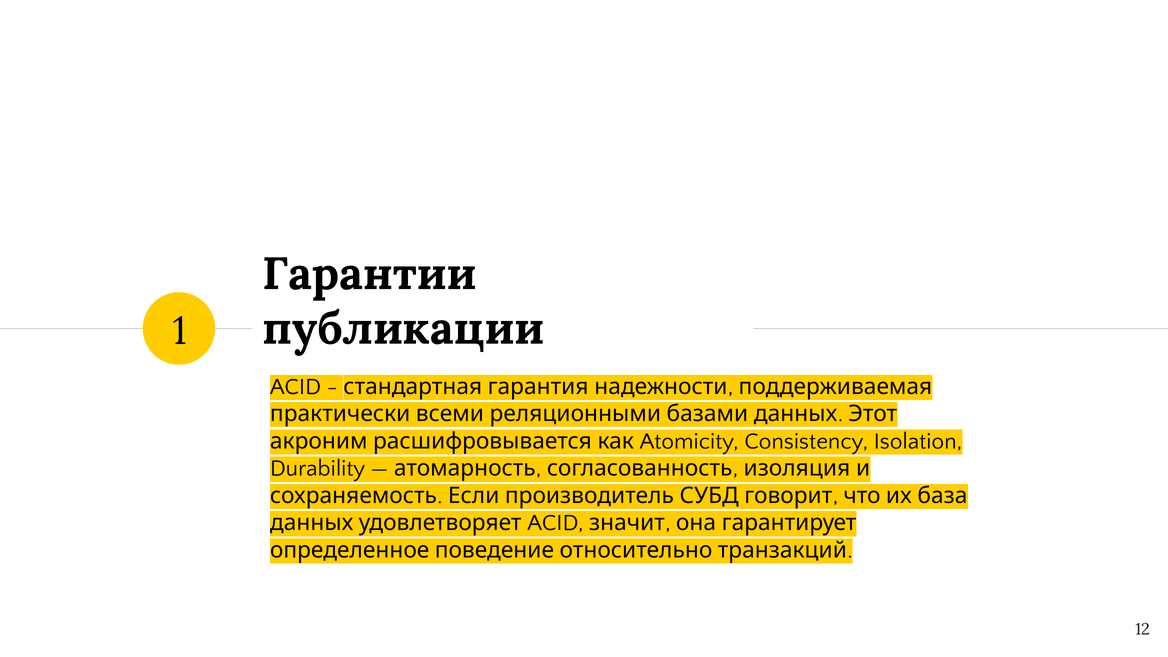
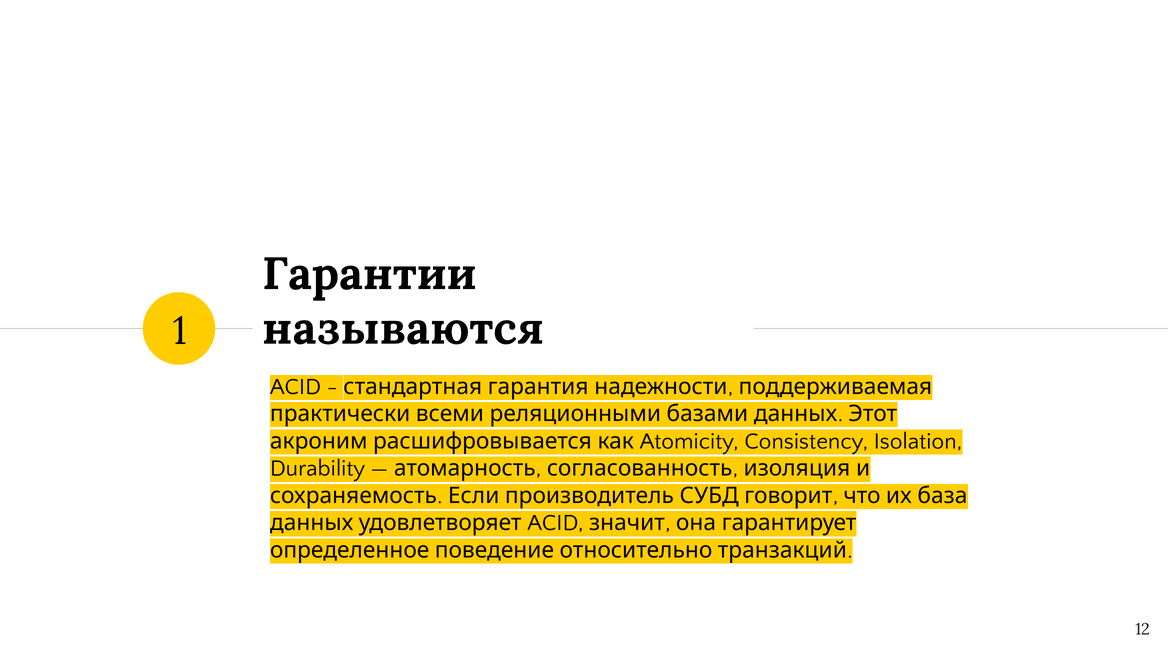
публикации: публикации -> называются
